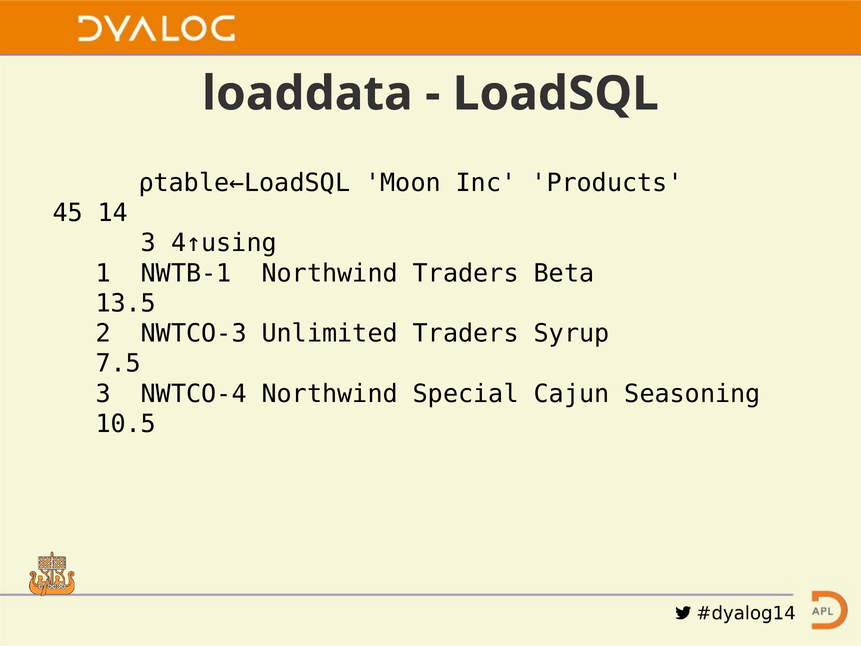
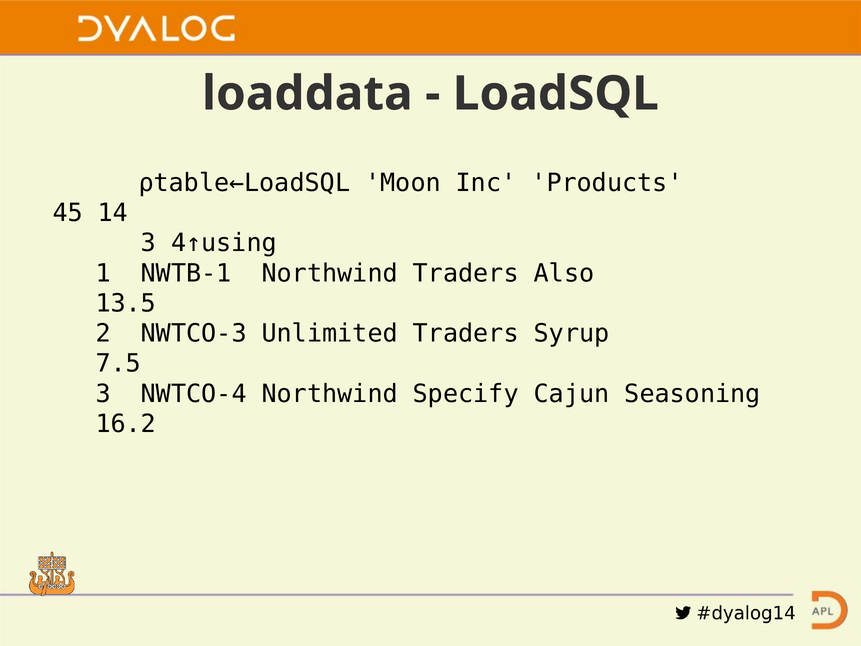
Beta: Beta -> Also
Special: Special -> Specify
10.5: 10.5 -> 16.2
